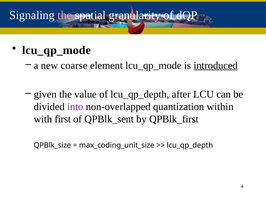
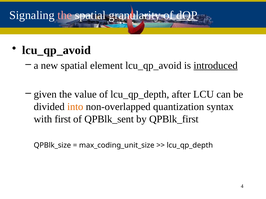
dQP underline: none -> present
lcu_qp_mode at (56, 50): lcu_qp_mode -> lcu_qp_avoid
new coarse: coarse -> spatial
element lcu_qp_mode: lcu_qp_mode -> lcu_qp_avoid
into colour: purple -> orange
within: within -> syntax
